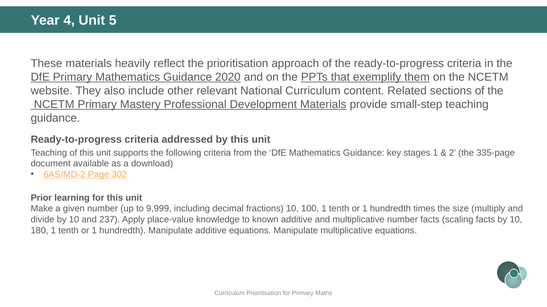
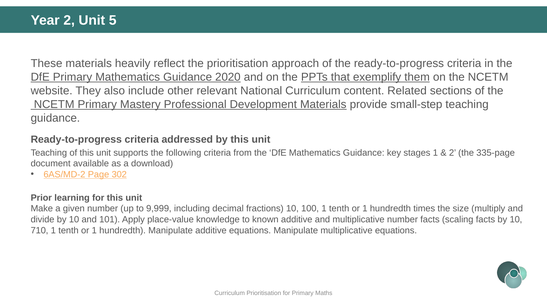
Year 4: 4 -> 2
237: 237 -> 101
180: 180 -> 710
